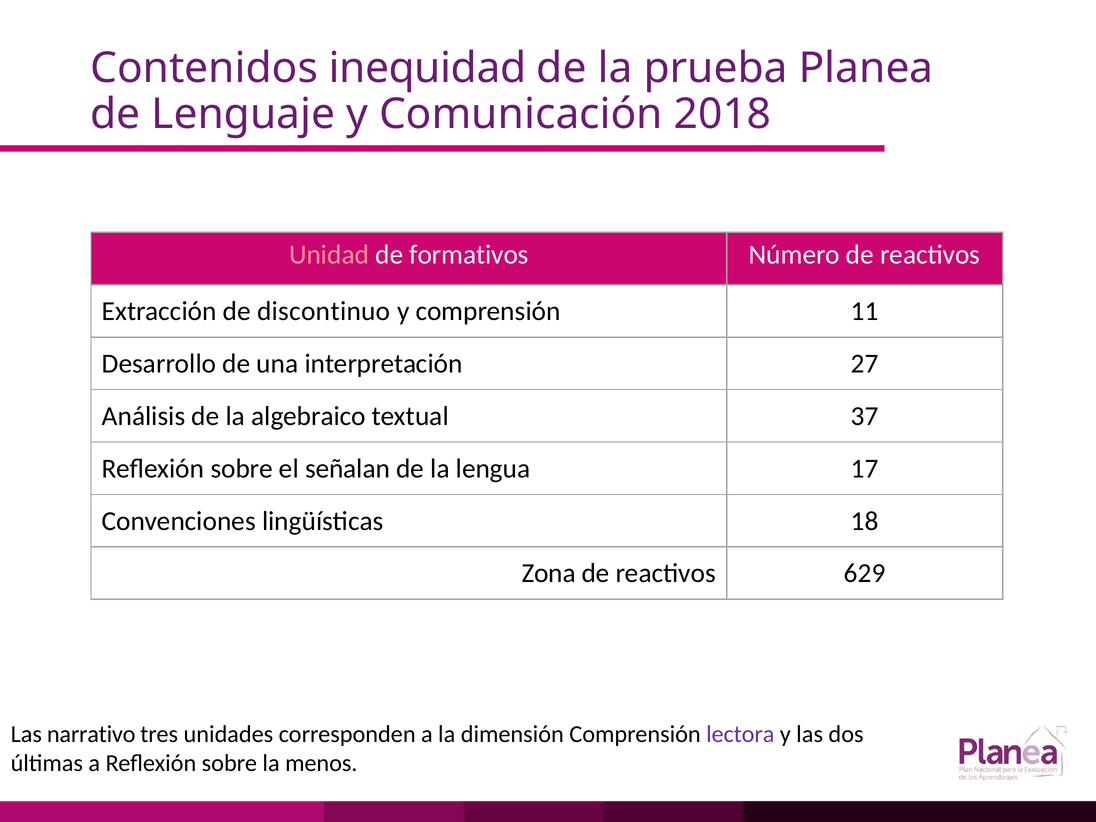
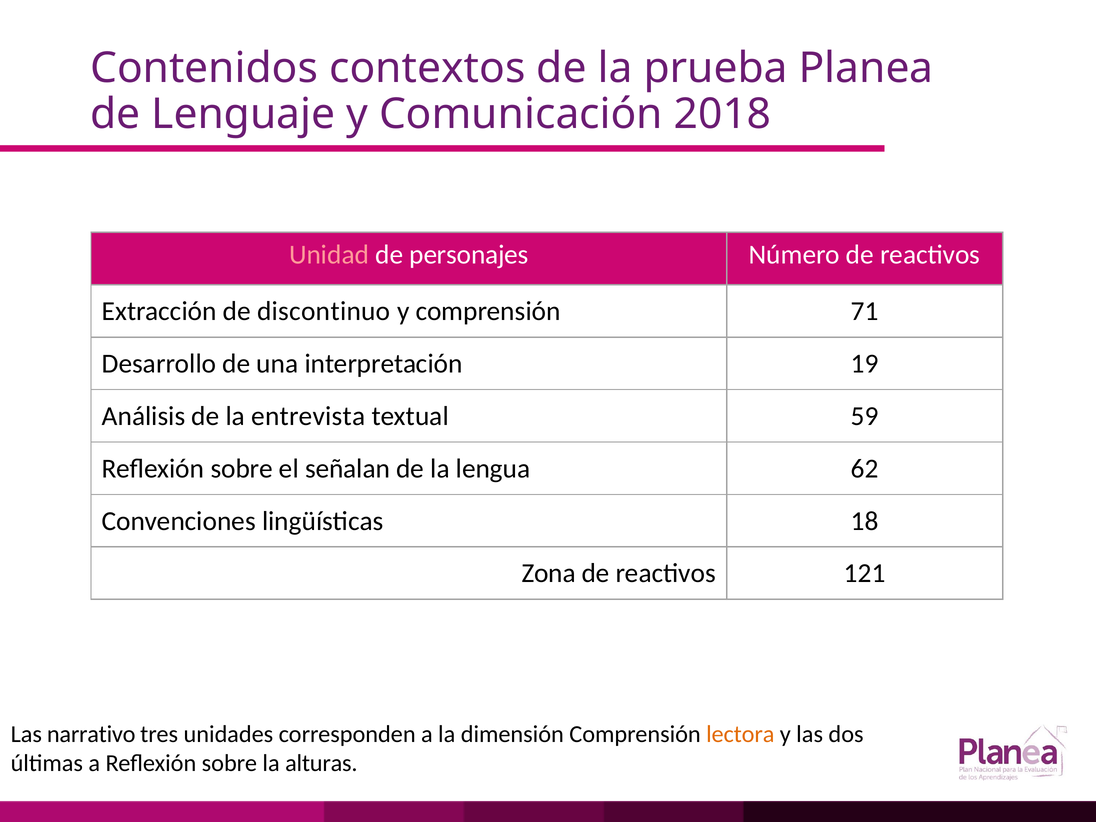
inequidad: inequidad -> contextos
formativos: formativos -> personajes
11: 11 -> 71
27: 27 -> 19
algebraico: algebraico -> entrevista
37: 37 -> 59
17: 17 -> 62
629: 629 -> 121
lectora colour: purple -> orange
menos: menos -> alturas
